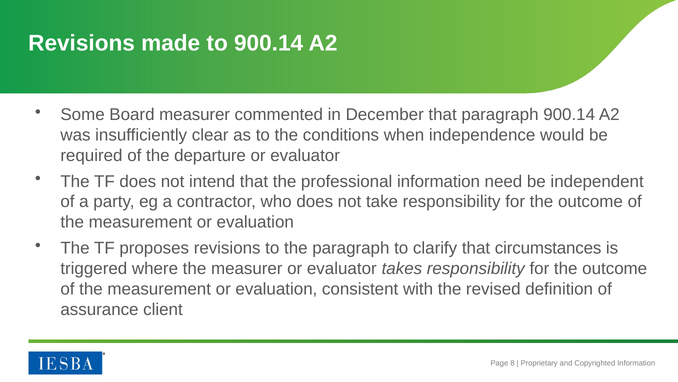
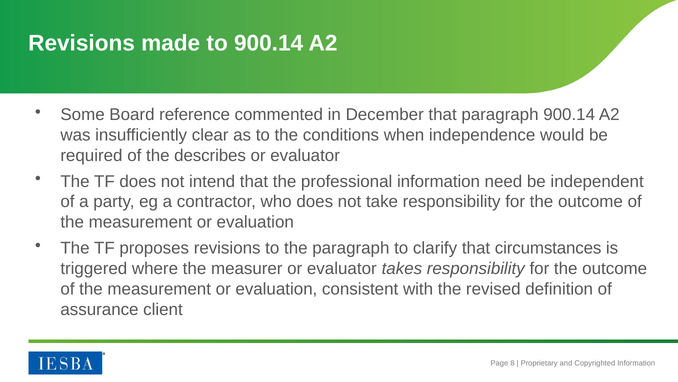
Board measurer: measurer -> reference
departure: departure -> describes
